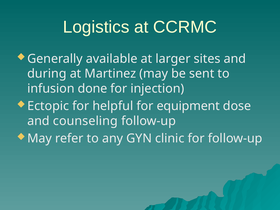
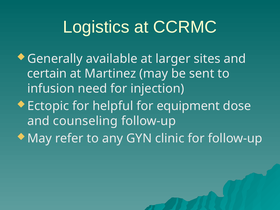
during: during -> certain
done: done -> need
